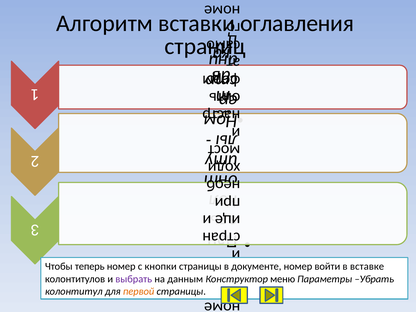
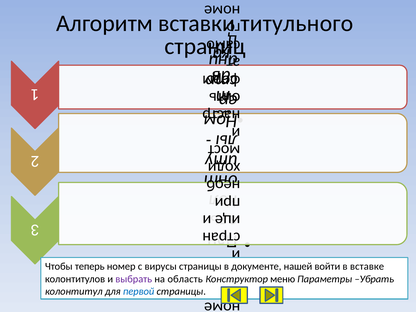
оглавления: оглавления -> титульного
кнопки: кнопки -> вирусы
номер at (298, 267): номер -> нашей
данным: данным -> область
первой colour: orange -> blue
